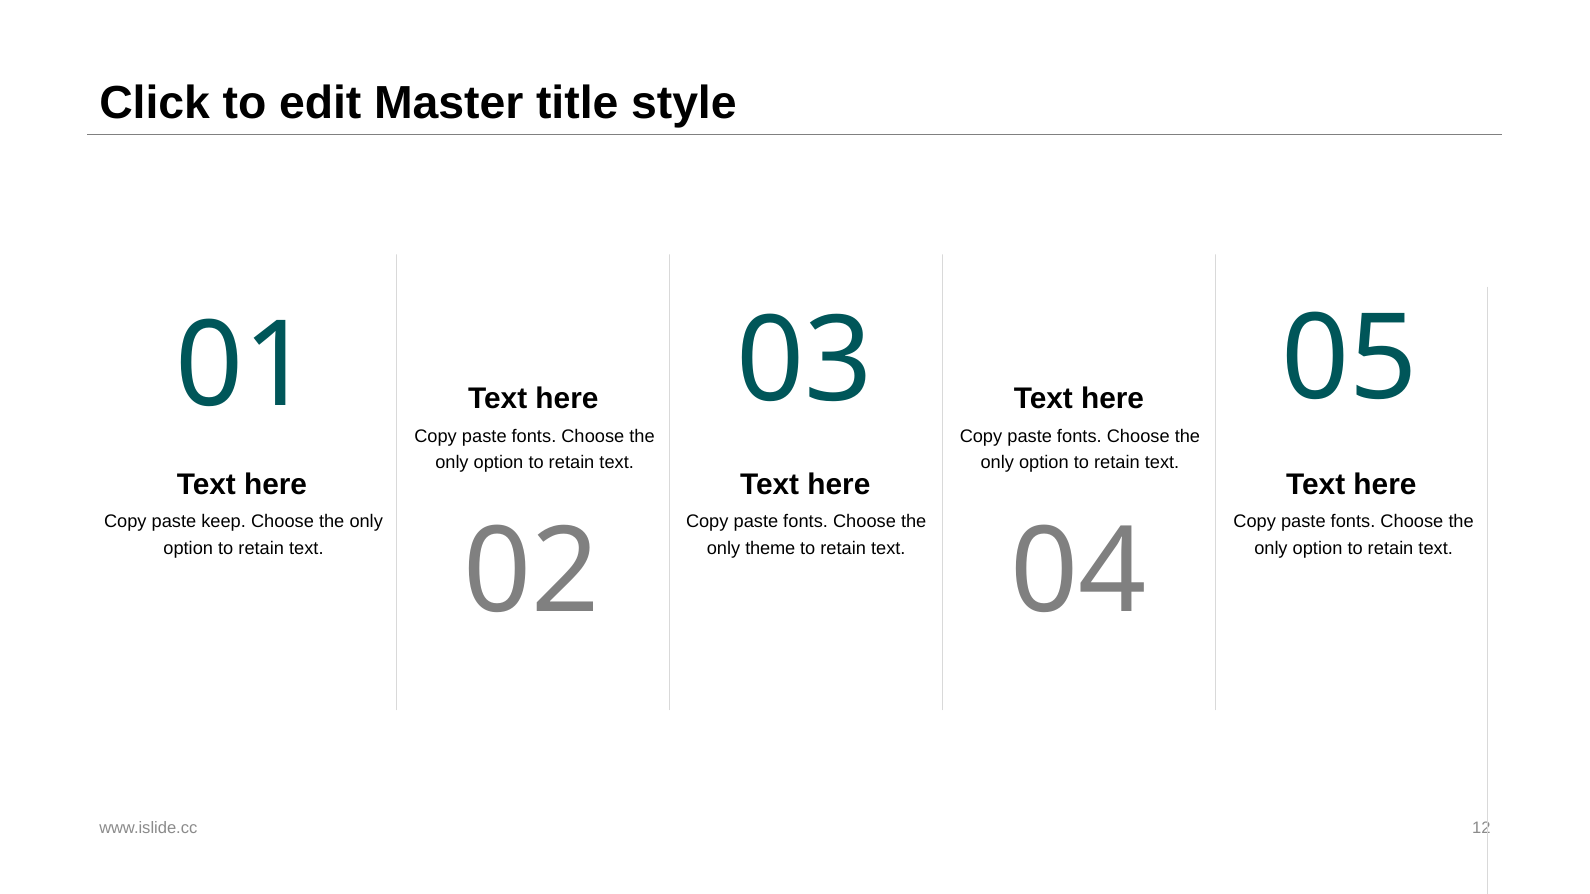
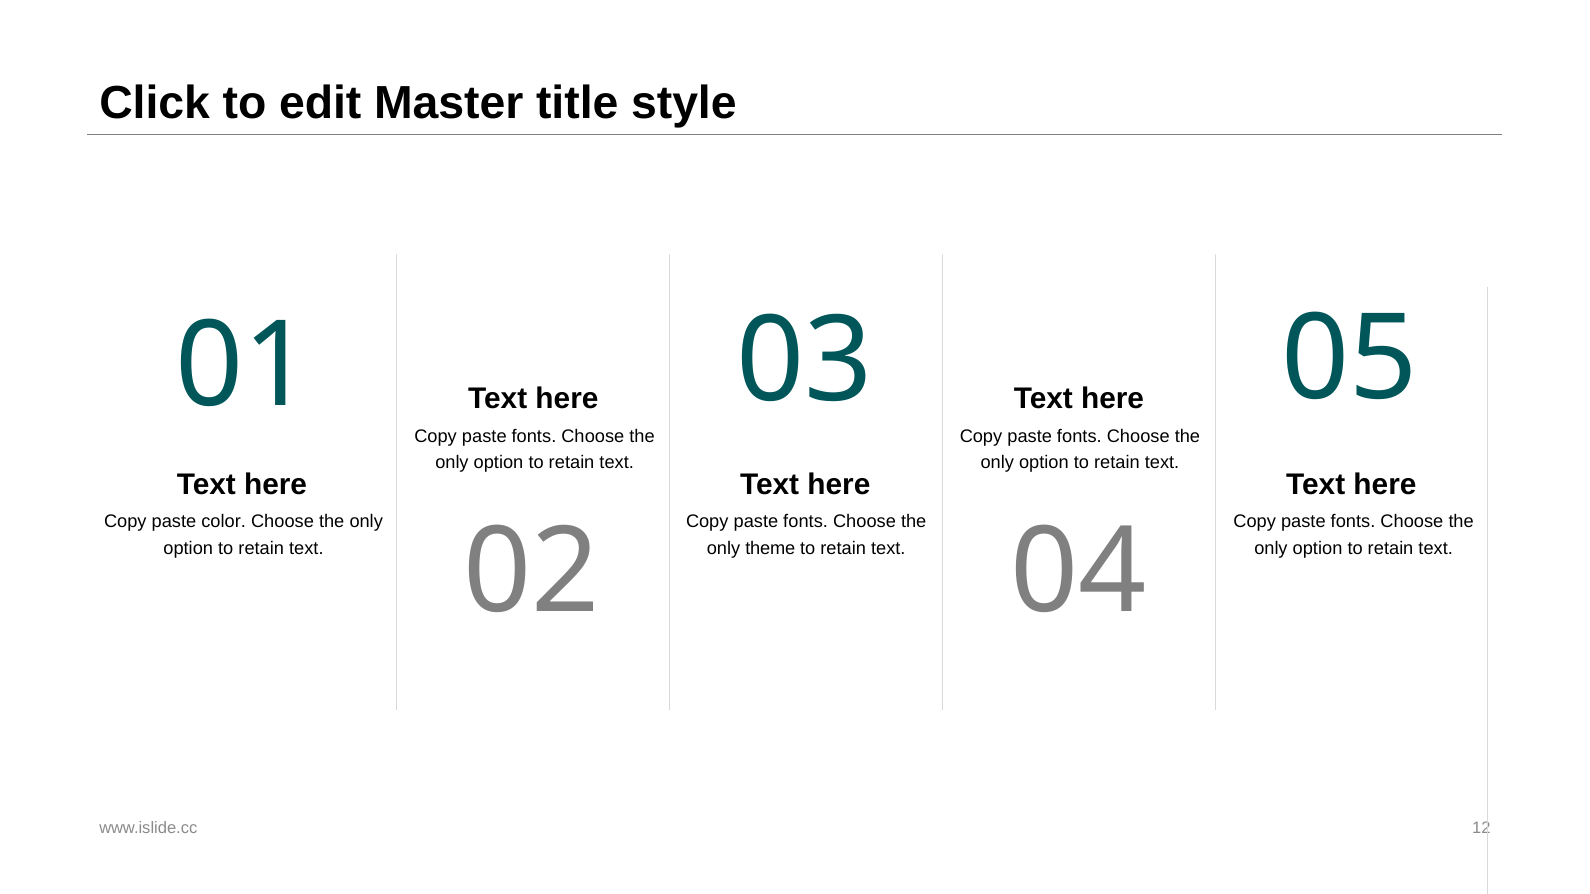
keep: keep -> color
